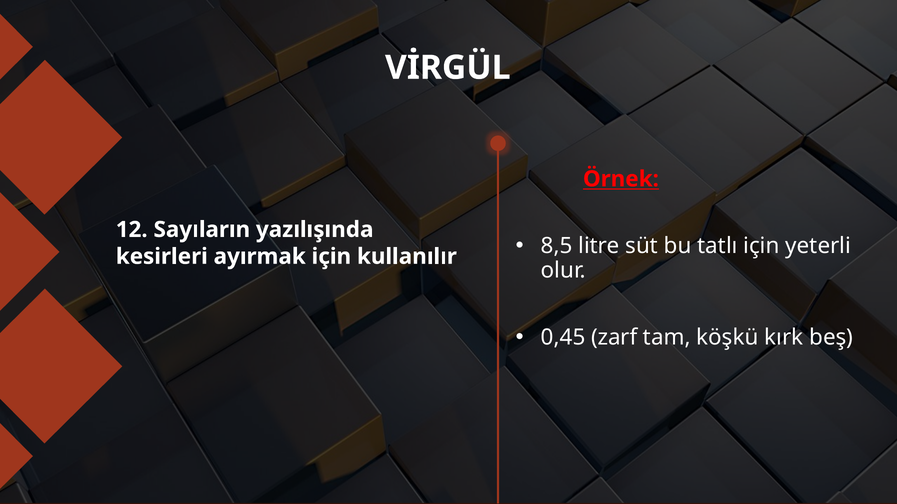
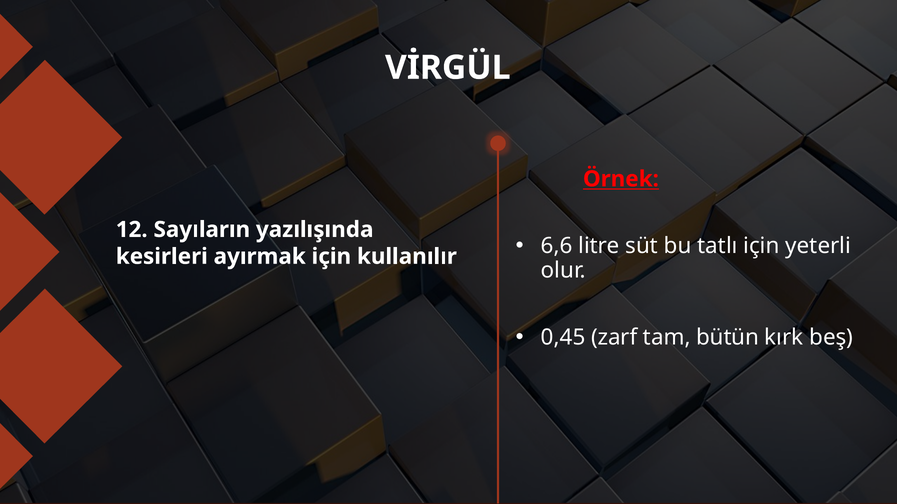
8,5: 8,5 -> 6,6
köşkü: köşkü -> bütün
